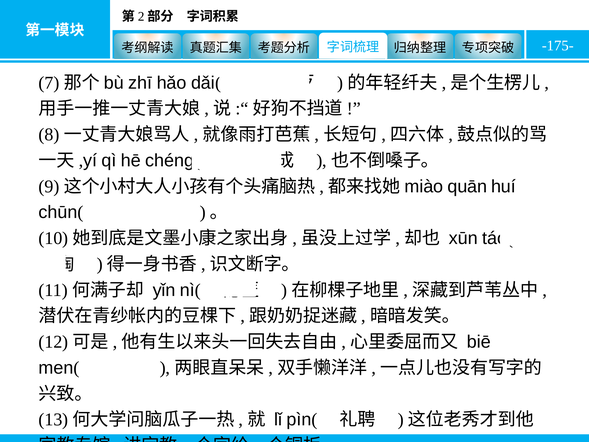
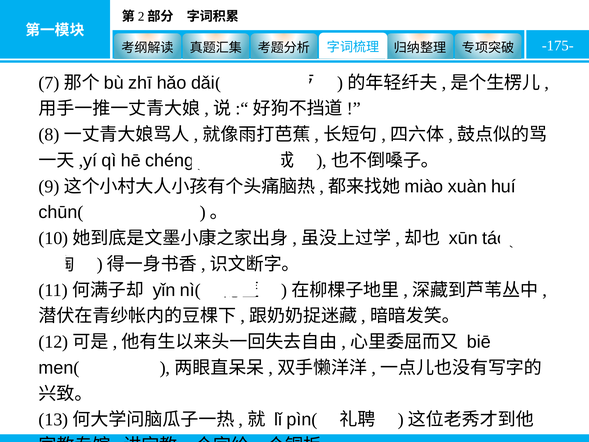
quān: quān -> xuàn
